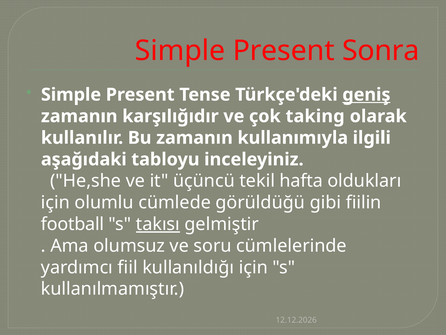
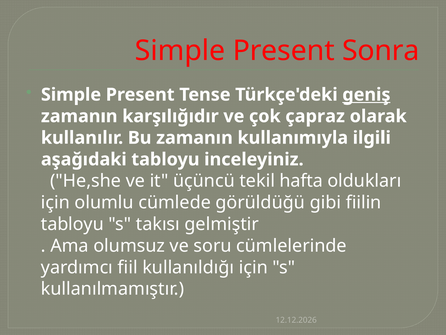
taking: taking -> çapraz
football at (72, 224): football -> tabloyu
takısı underline: present -> none
